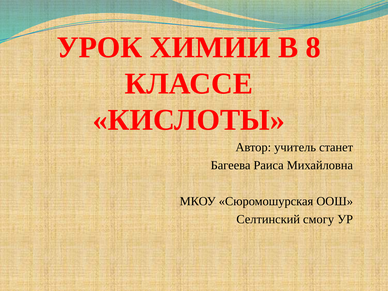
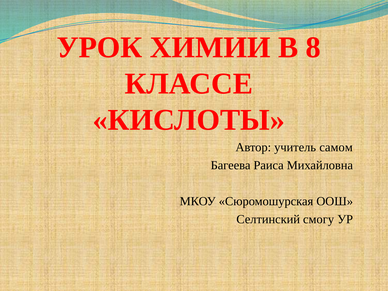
станет: станет -> самом
